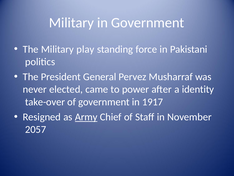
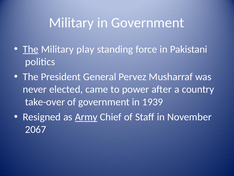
The at (31, 49) underline: none -> present
identity: identity -> country
1917: 1917 -> 1939
2057: 2057 -> 2067
